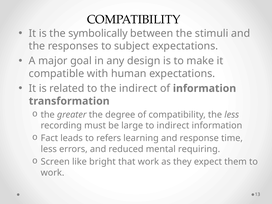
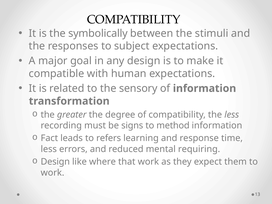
the indirect: indirect -> sensory
large: large -> signs
to indirect: indirect -> method
Screen at (55, 162): Screen -> Design
bright: bright -> where
